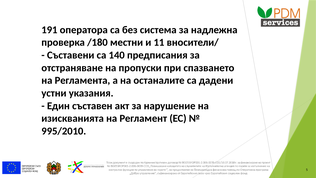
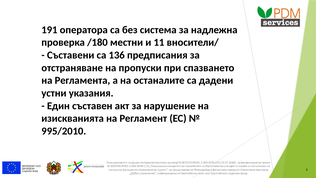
140: 140 -> 136
